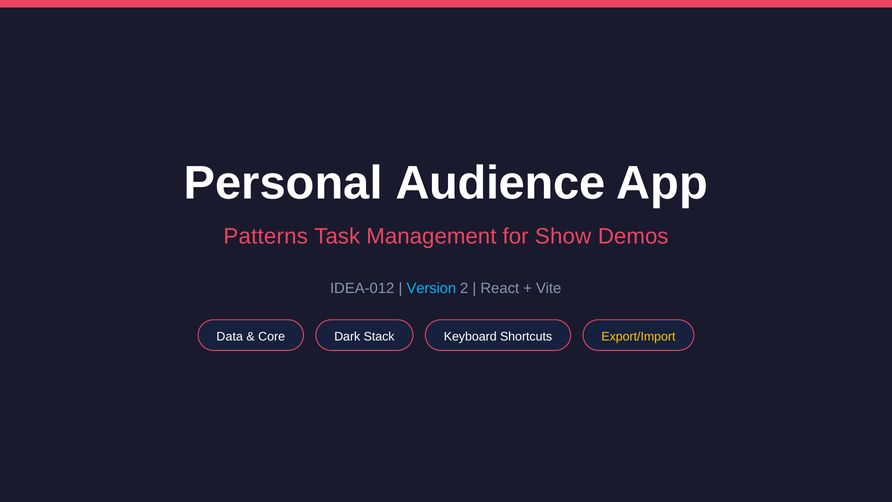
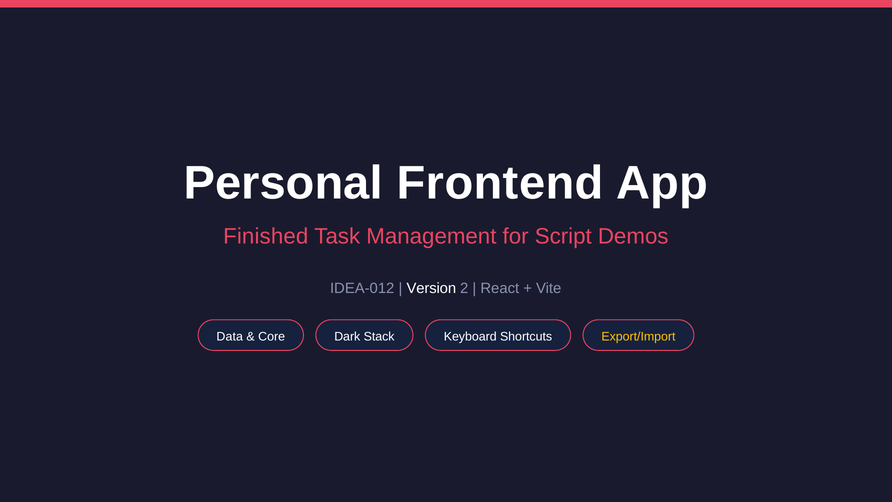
Audience: Audience -> Frontend
Patterns: Patterns -> Finished
Show: Show -> Script
Version colour: light blue -> white
